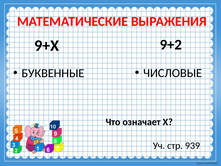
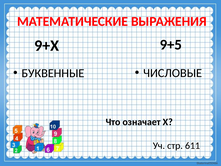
9+2: 9+2 -> 9+5
939: 939 -> 611
